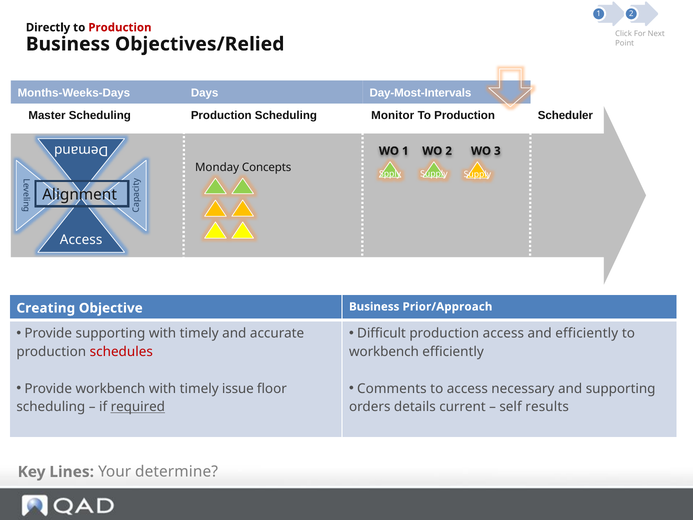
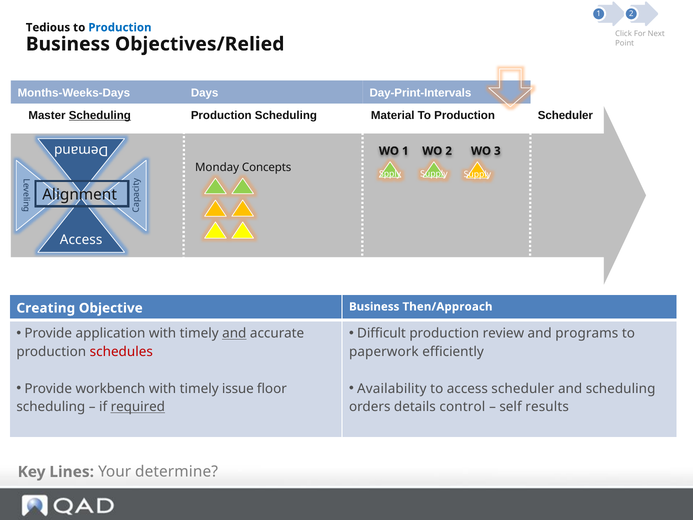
Directly: Directly -> Tedious
Production at (120, 27) colour: red -> blue
Day-Most-Intervals: Day-Most-Intervals -> Day-Print-Intervals
Scheduling at (100, 115) underline: none -> present
Monitor: Monitor -> Material
Prior/Approach: Prior/Approach -> Then/Approach
Provide supporting: supporting -> application
and at (234, 333) underline: none -> present
production access: access -> review
and efficiently: efficiently -> programs
workbench at (384, 352): workbench -> paperwork
Comments: Comments -> Availability
access necessary: necessary -> scheduler
and supporting: supporting -> scheduling
current: current -> control
